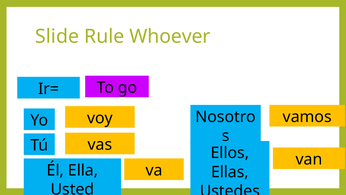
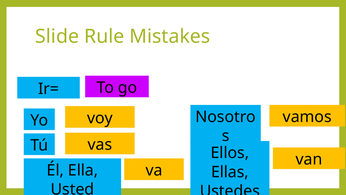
Whoever: Whoever -> Mistakes
